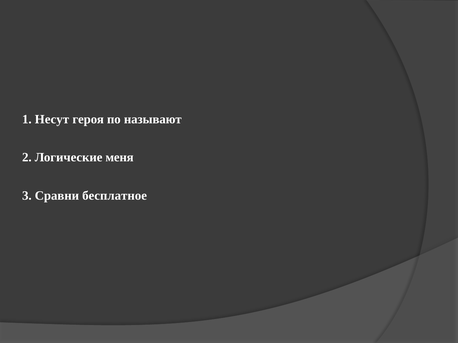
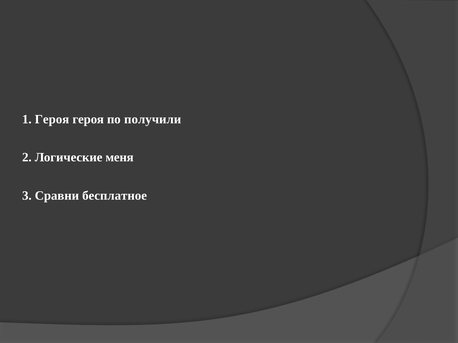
1 Несут: Несут -> Героя
называют: называют -> получили
